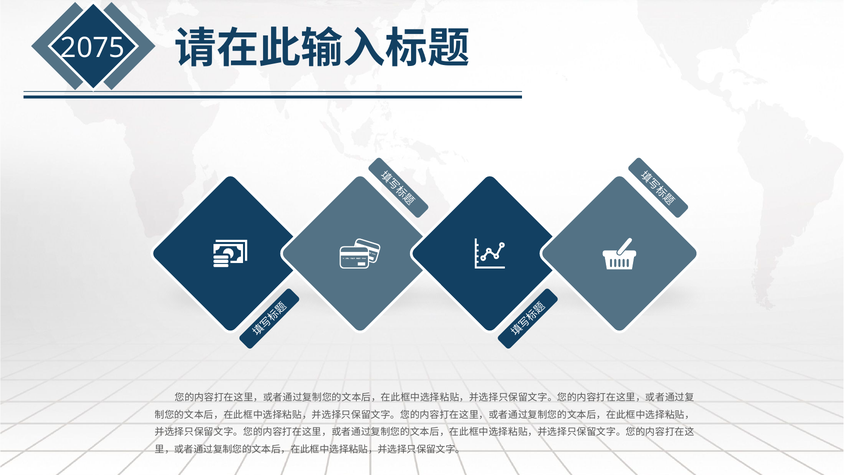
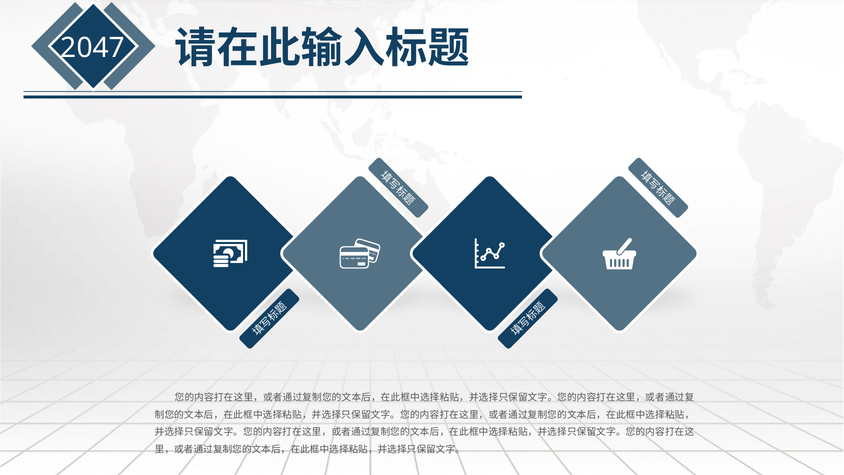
2075: 2075 -> 2047
